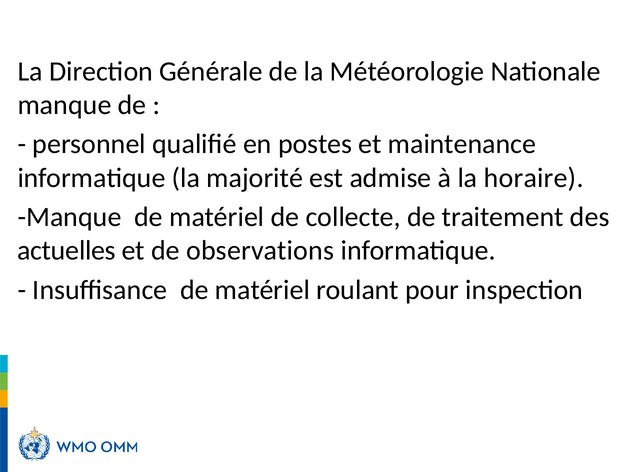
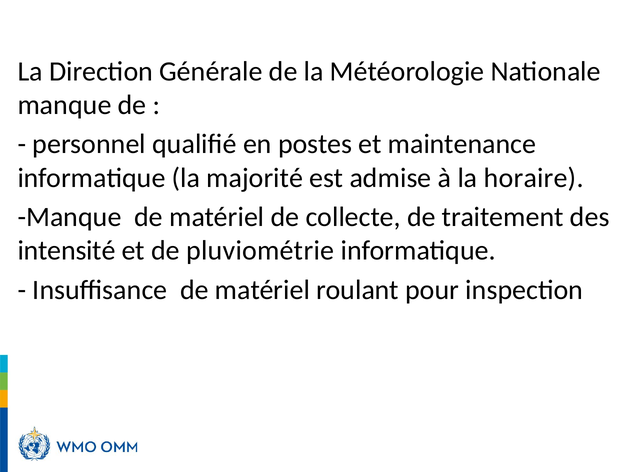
actuelles: actuelles -> intensité
observations: observations -> pluviométrie
